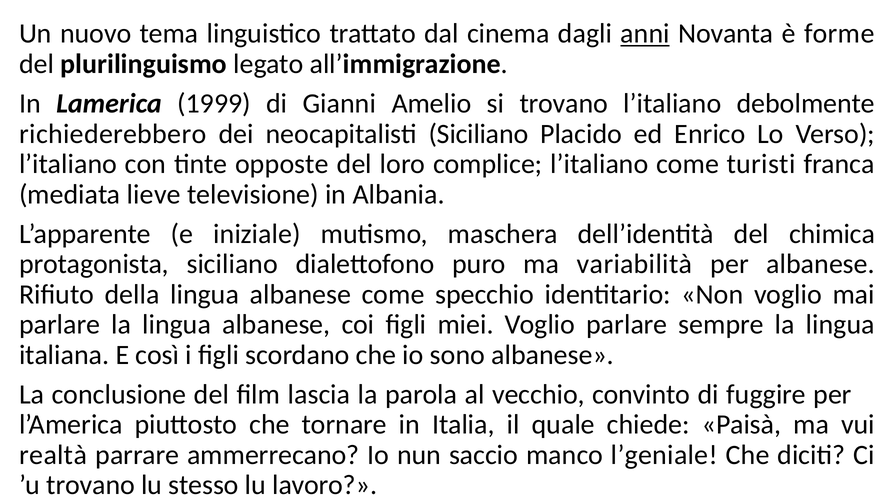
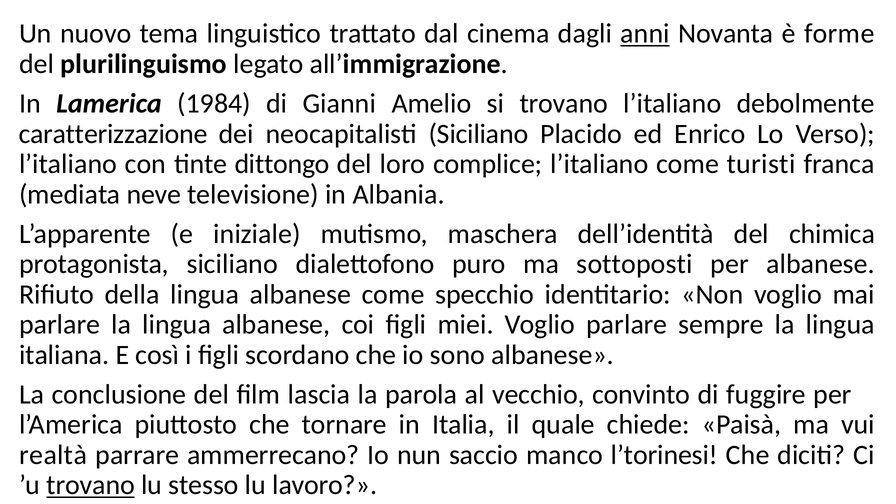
1999: 1999 -> 1984
richiederebbero: richiederebbero -> caratterizzazione
opposte: opposte -> dittongo
lieve: lieve -> neve
variabilità: variabilità -> sottoposti
l’geniale: l’geniale -> l’torinesi
trovano at (91, 485) underline: none -> present
